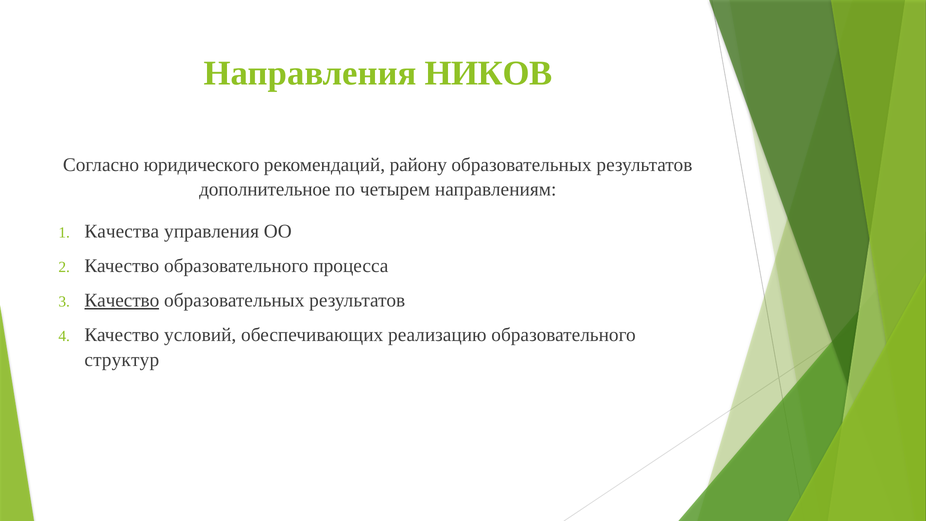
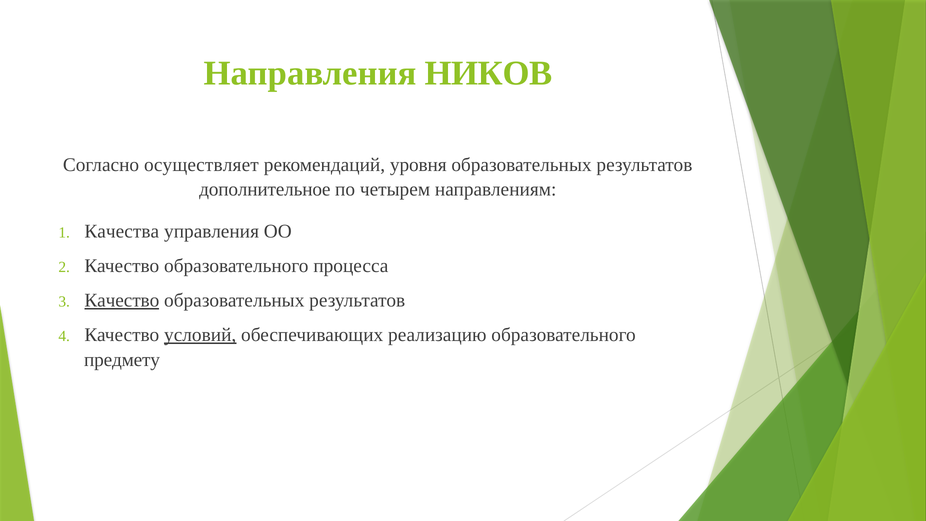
юридического: юридического -> осуществляет
району: району -> уровня
условий underline: none -> present
структур: структур -> предмету
